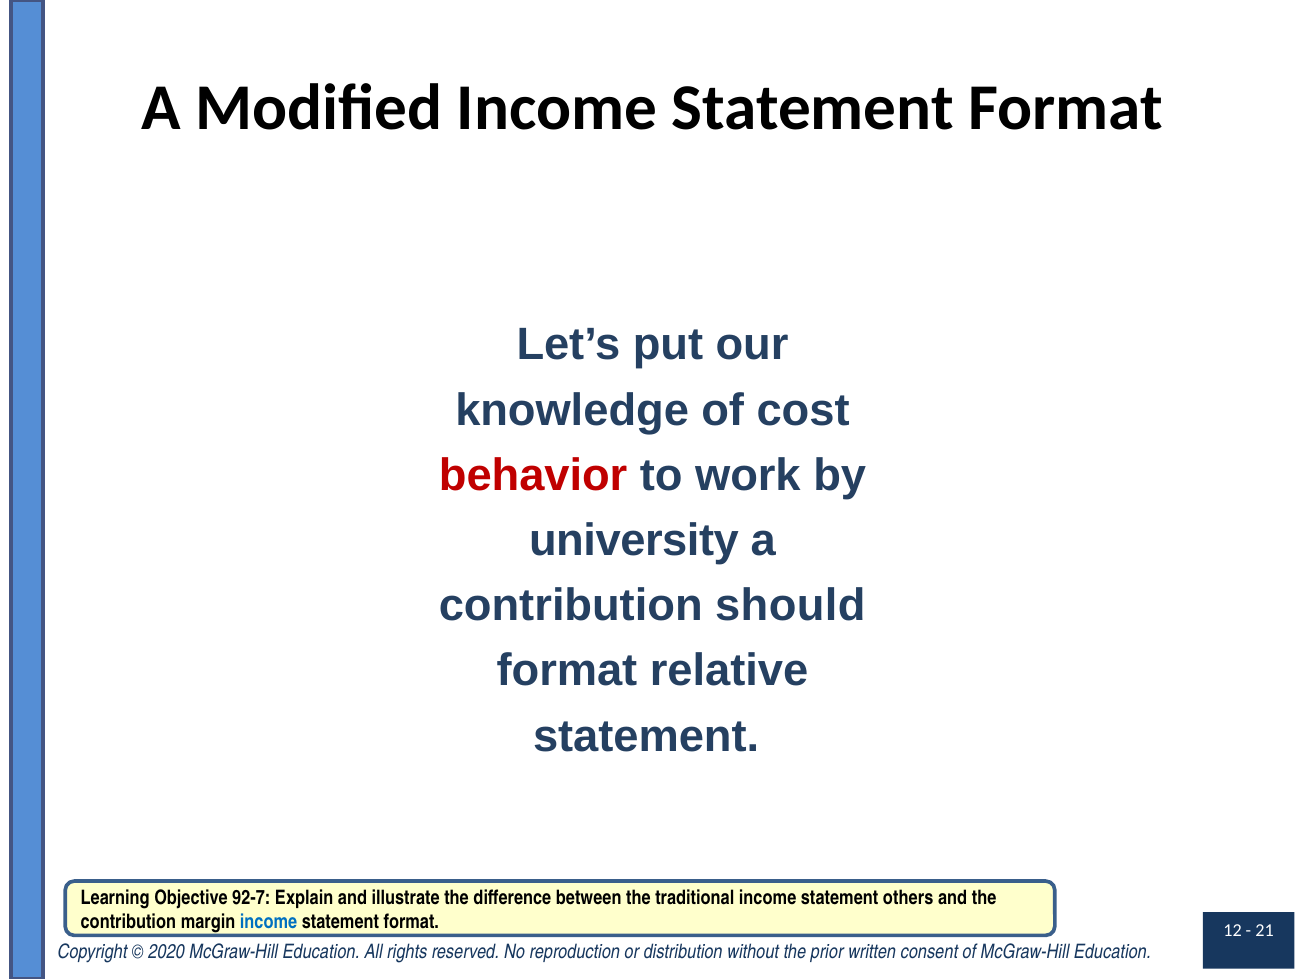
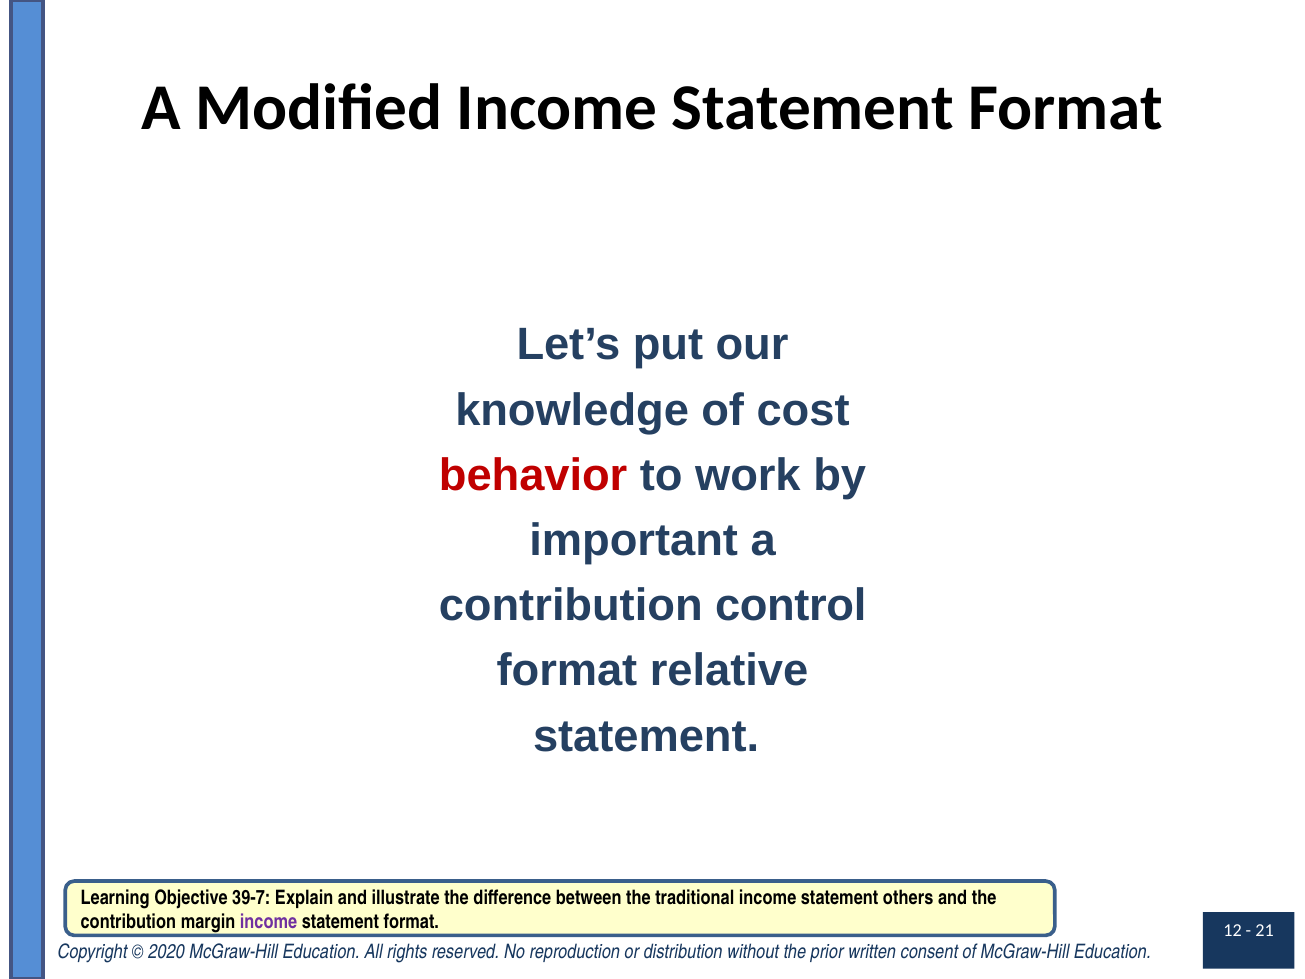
university: university -> important
should: should -> control
92-7: 92-7 -> 39-7
income at (269, 921) colour: blue -> purple
